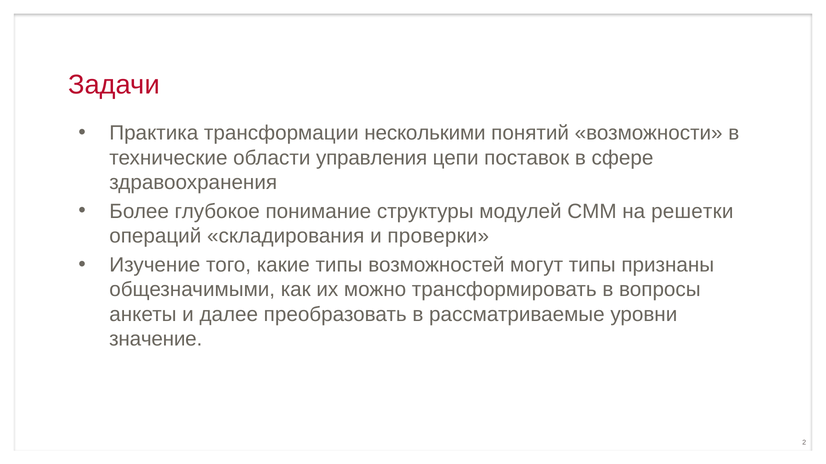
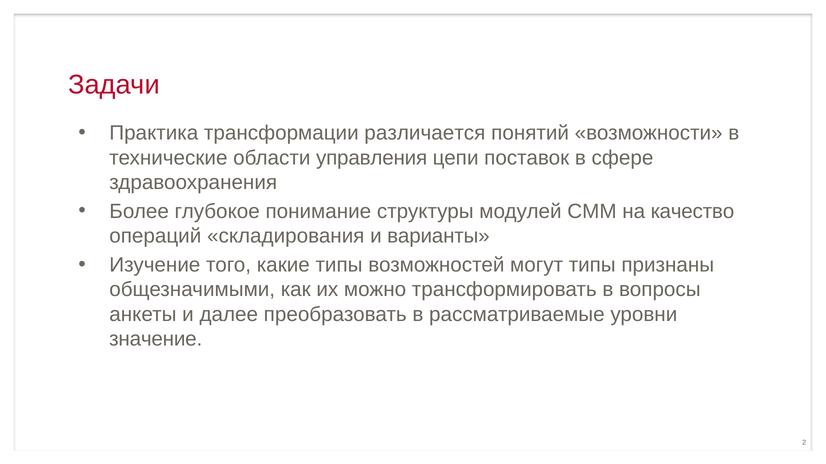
несколькими: несколькими -> различается
решетки: решетки -> качество
проверки: проверки -> варианты
